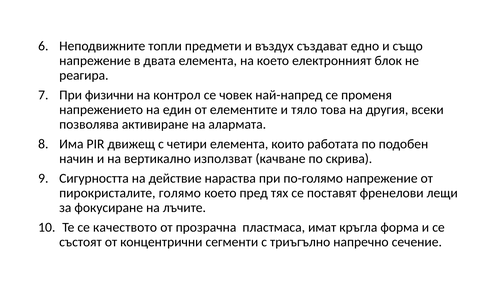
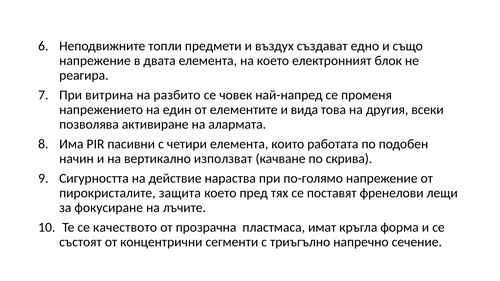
физични: физични -> витрина
контрол: контрол -> разбито
тяло: тяло -> вида
движещ: движещ -> пасивни
голямо: голямо -> защита
